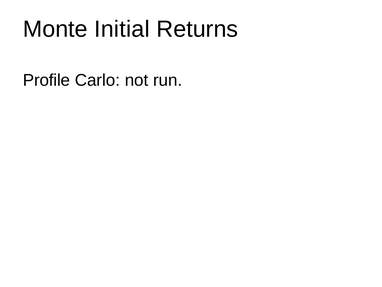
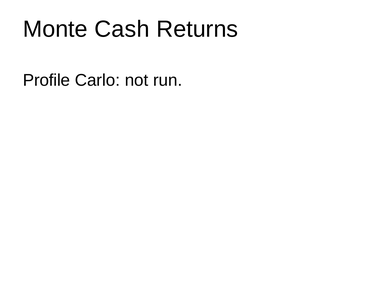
Initial: Initial -> Cash
